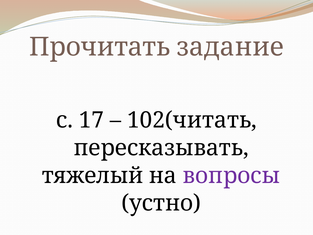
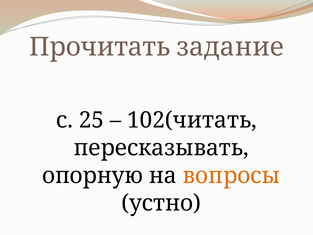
17: 17 -> 25
тяжелый: тяжелый -> опорную
вопросы colour: purple -> orange
